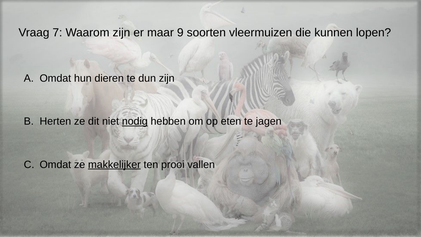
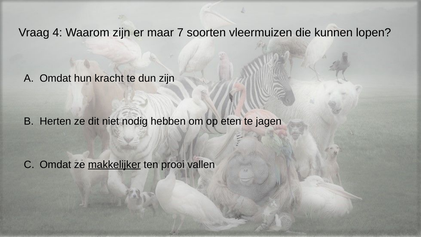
7: 7 -> 4
9: 9 -> 7
dieren: dieren -> kracht
nodig underline: present -> none
